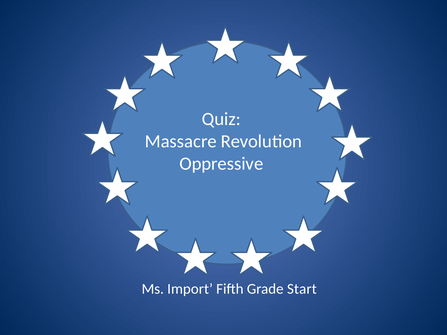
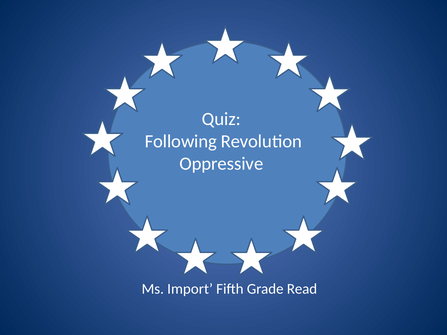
Massacre: Massacre -> Following
Start: Start -> Read
